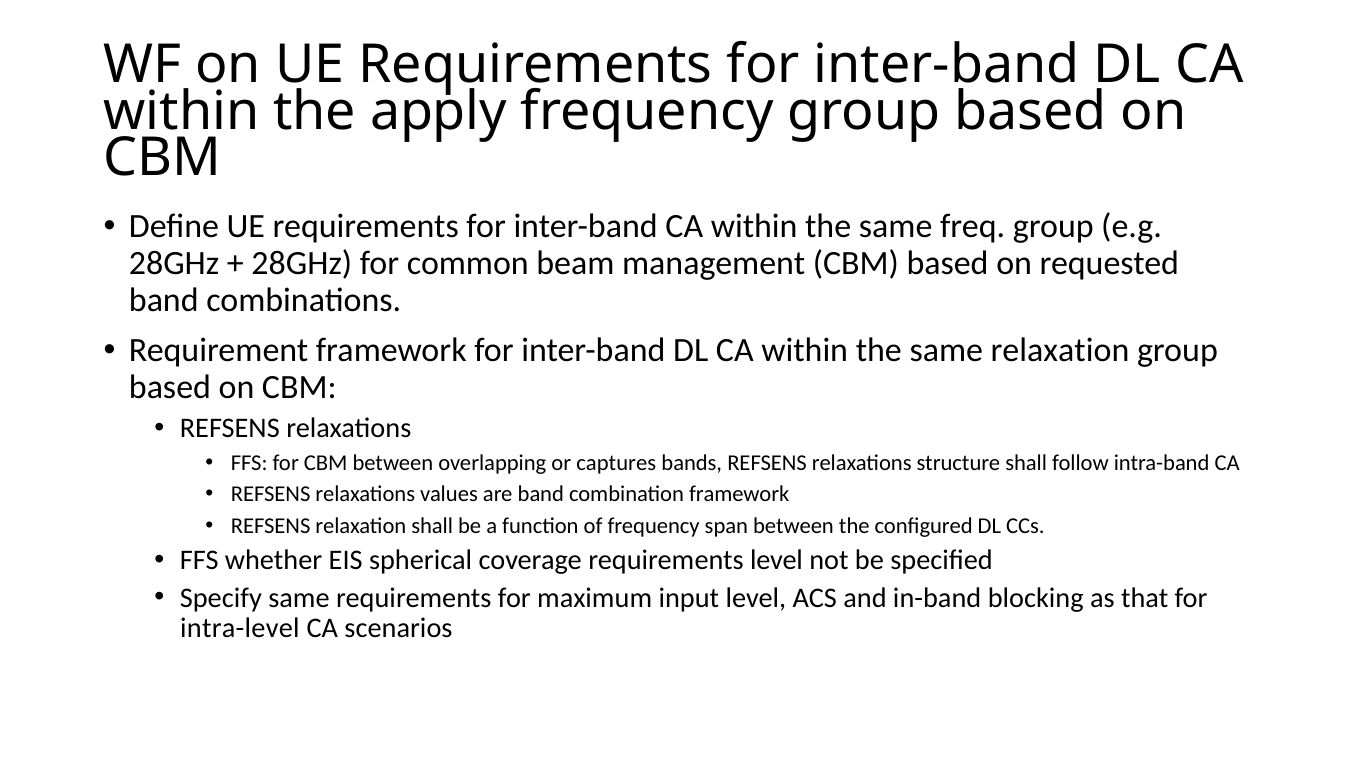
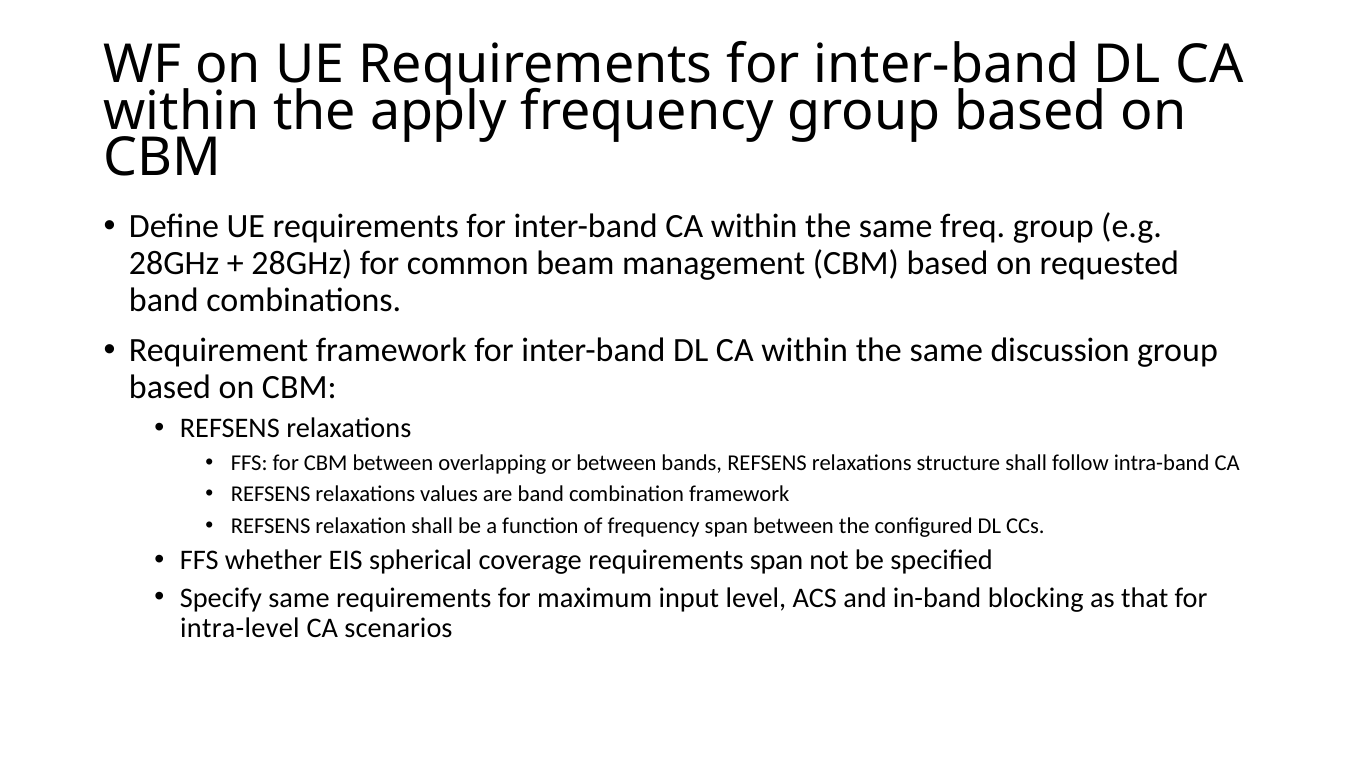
same relaxation: relaxation -> discussion
or captures: captures -> between
requirements level: level -> span
